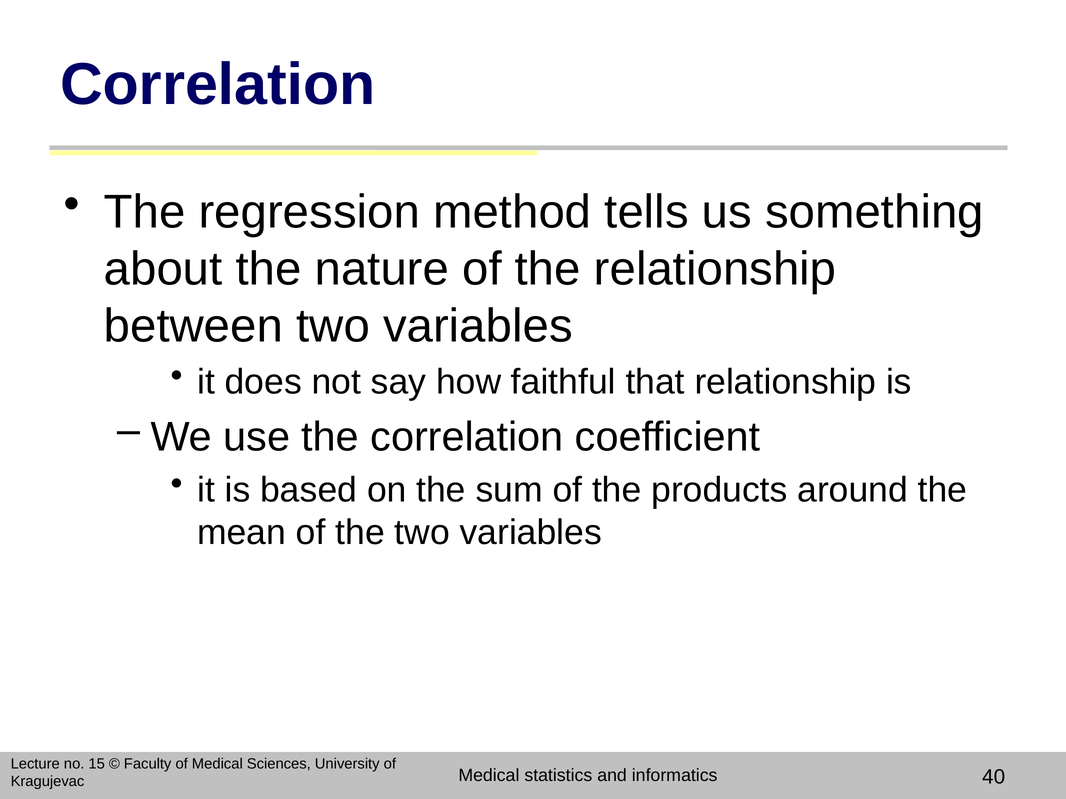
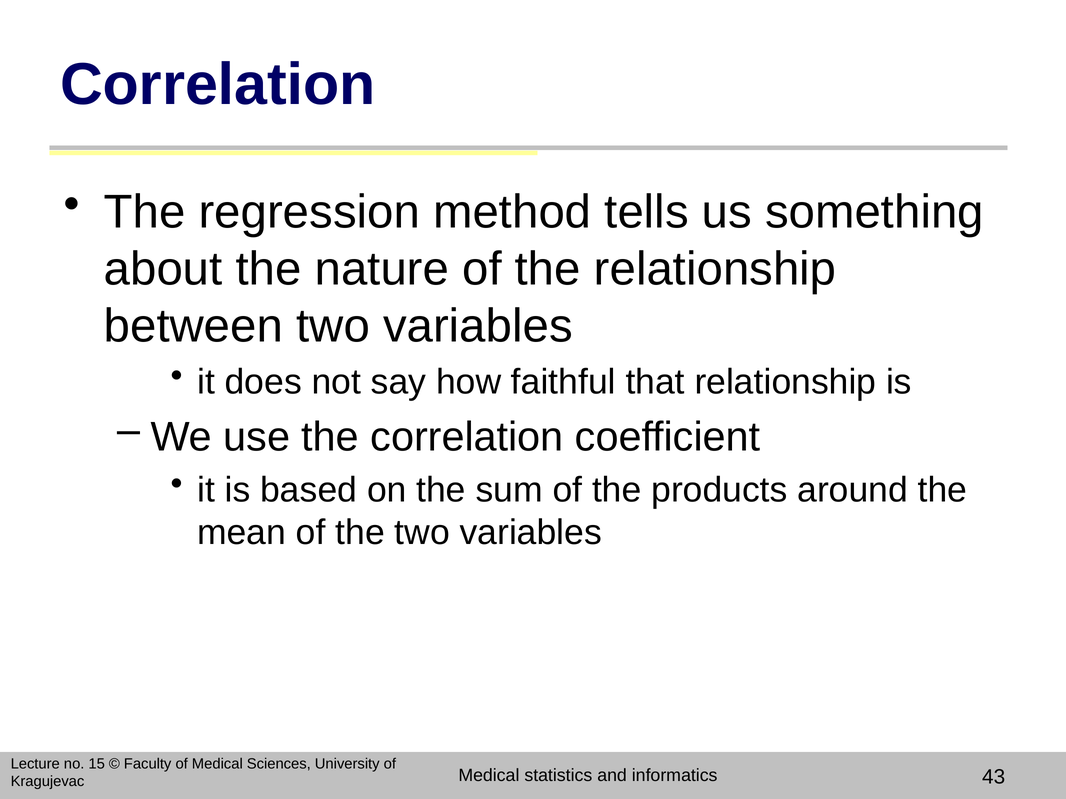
40: 40 -> 43
